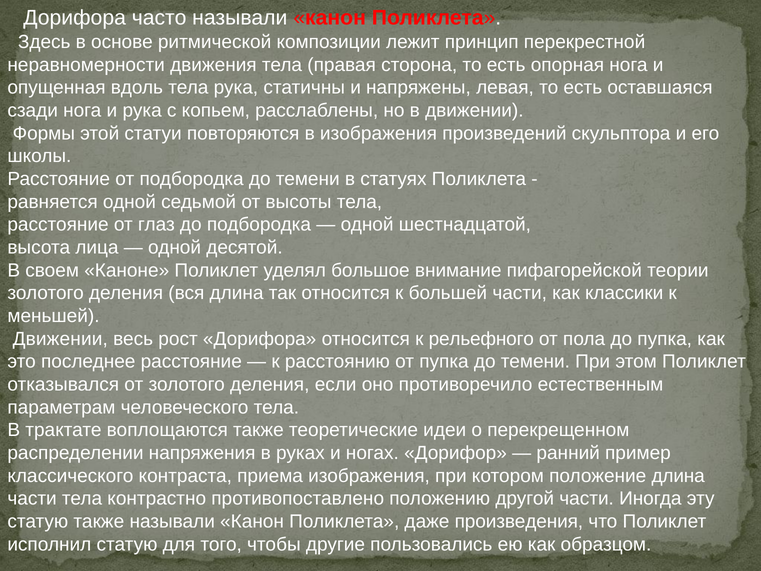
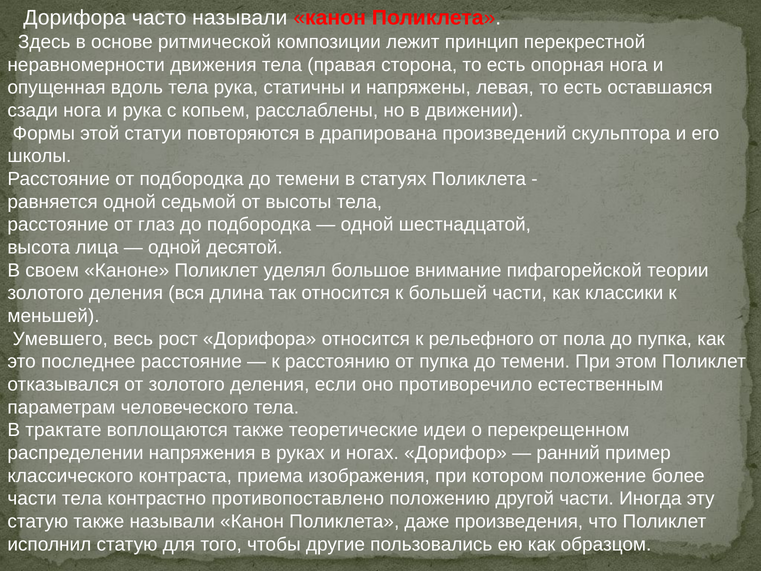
в изображения: изображения -> драпирована
Движении at (60, 339): Движении -> Умевшего
положение длина: длина -> более
